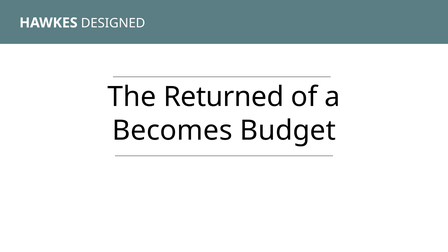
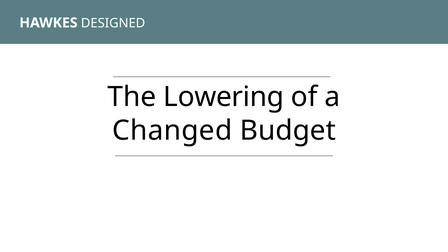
Returned: Returned -> Lowering
Becomes: Becomes -> Changed
